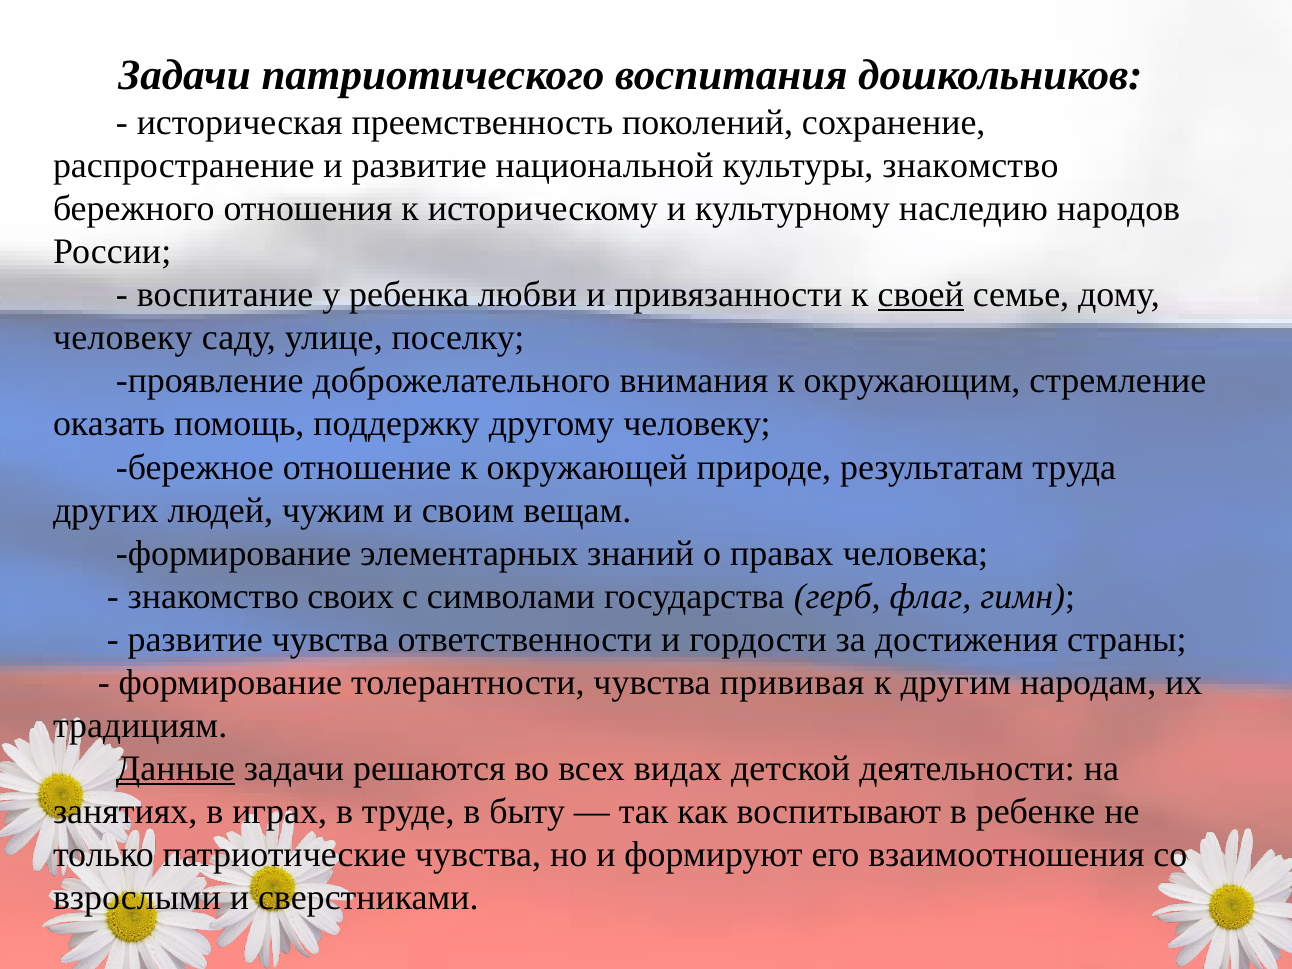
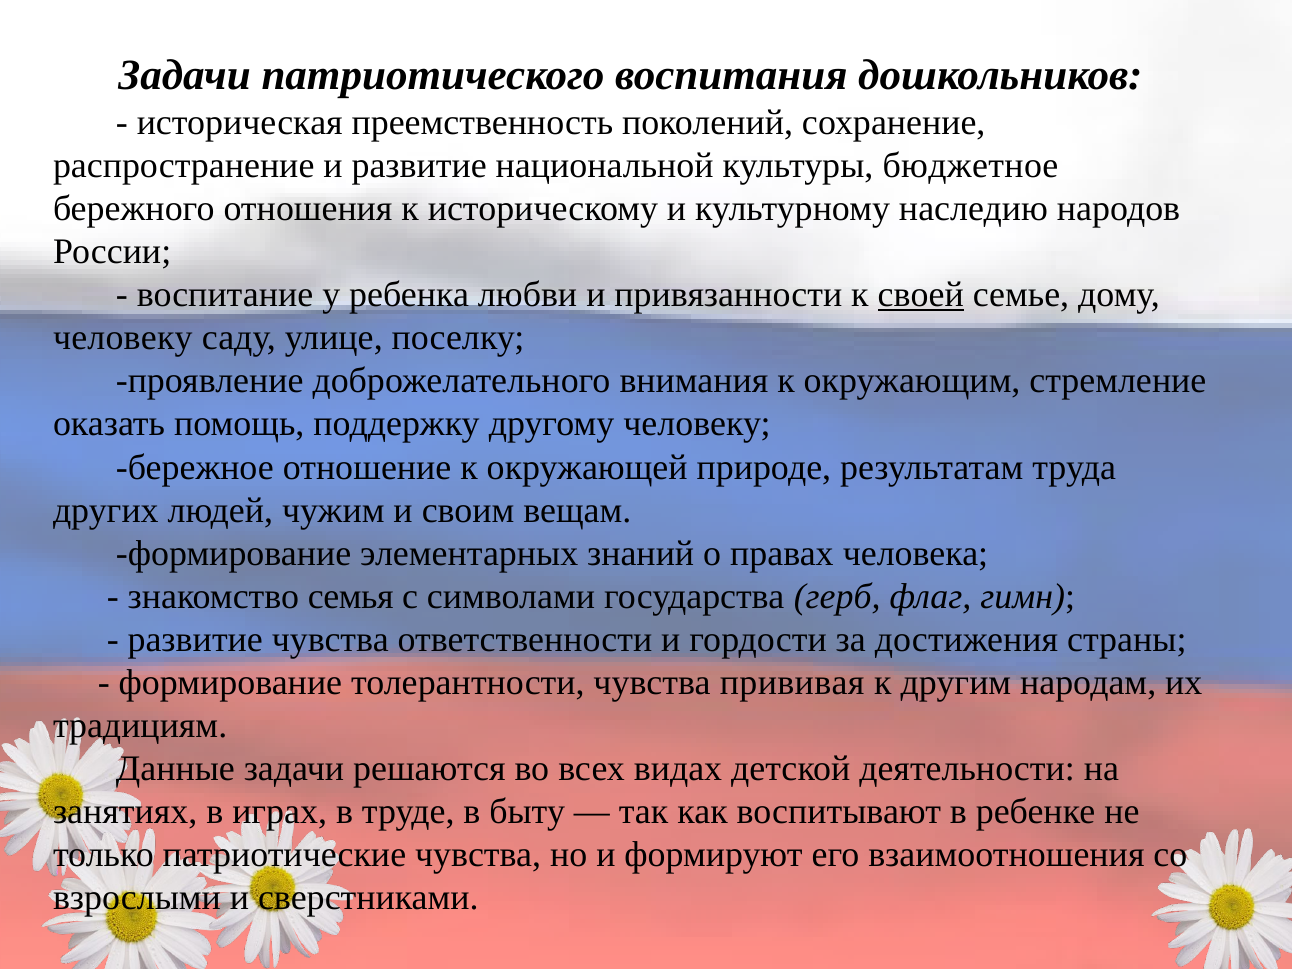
культуры знакомство: знакомство -> бюджетное
своих: своих -> семья
Данные underline: present -> none
